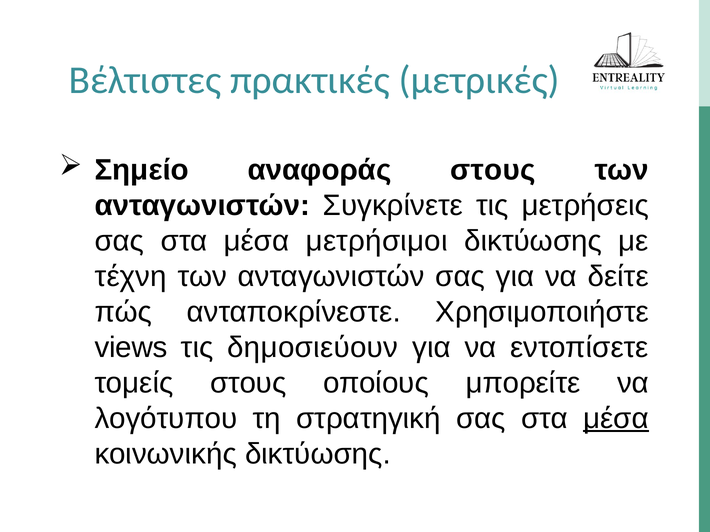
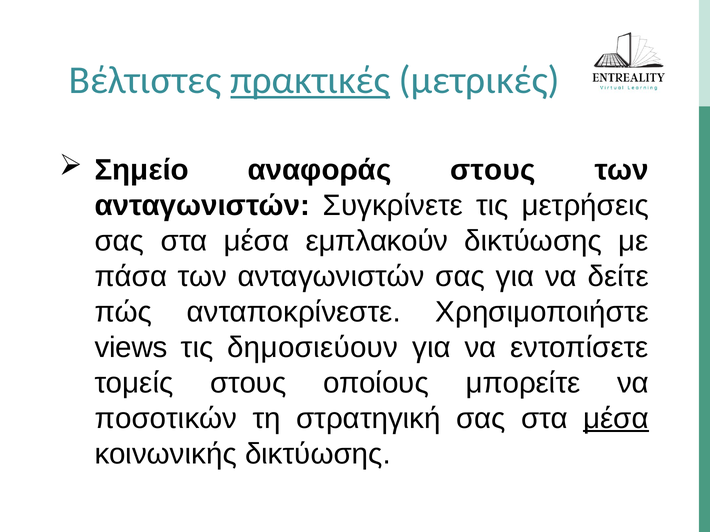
πρακτικές underline: none -> present
μετρήσιμοι: μετρήσιμοι -> εμπλακούν
τέχνη: τέχνη -> πάσα
λογότυπου: λογότυπου -> ποσοτικών
